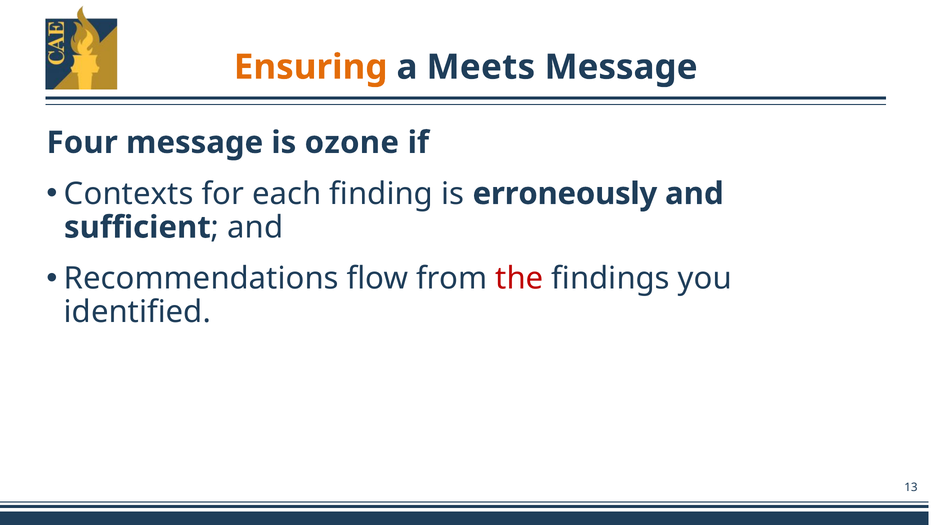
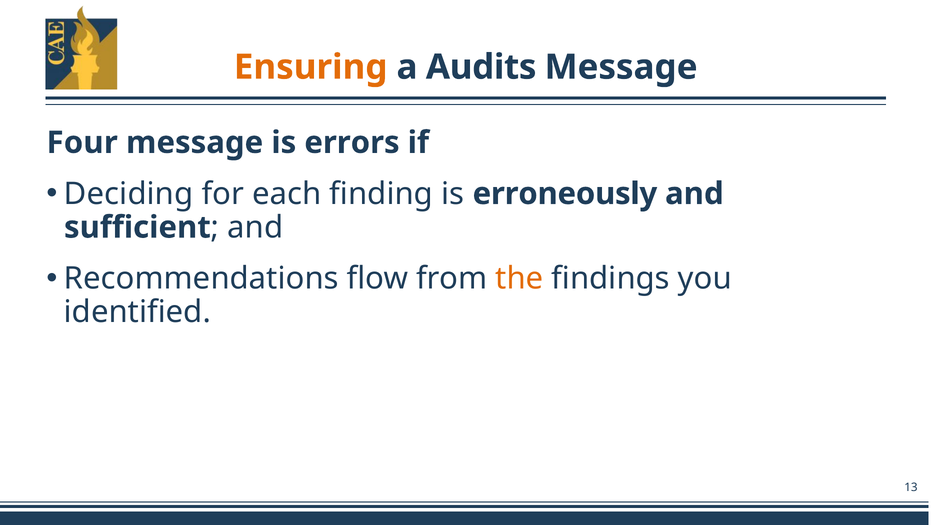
Meets: Meets -> Audits
ozone: ozone -> errors
Contexts: Contexts -> Deciding
the colour: red -> orange
